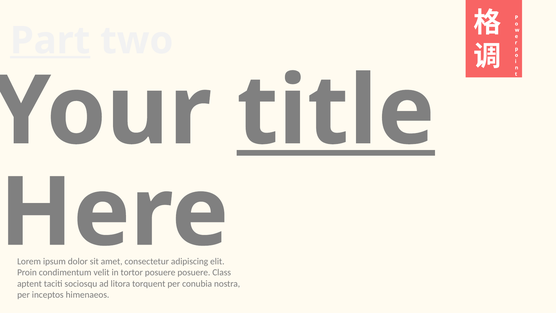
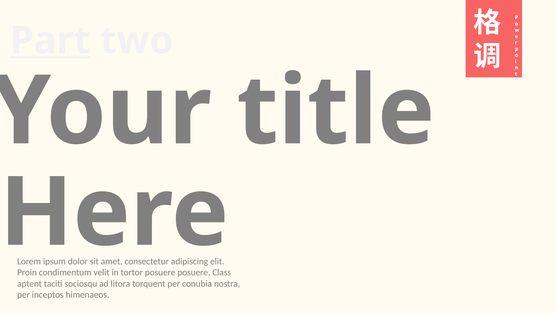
title underline: present -> none
